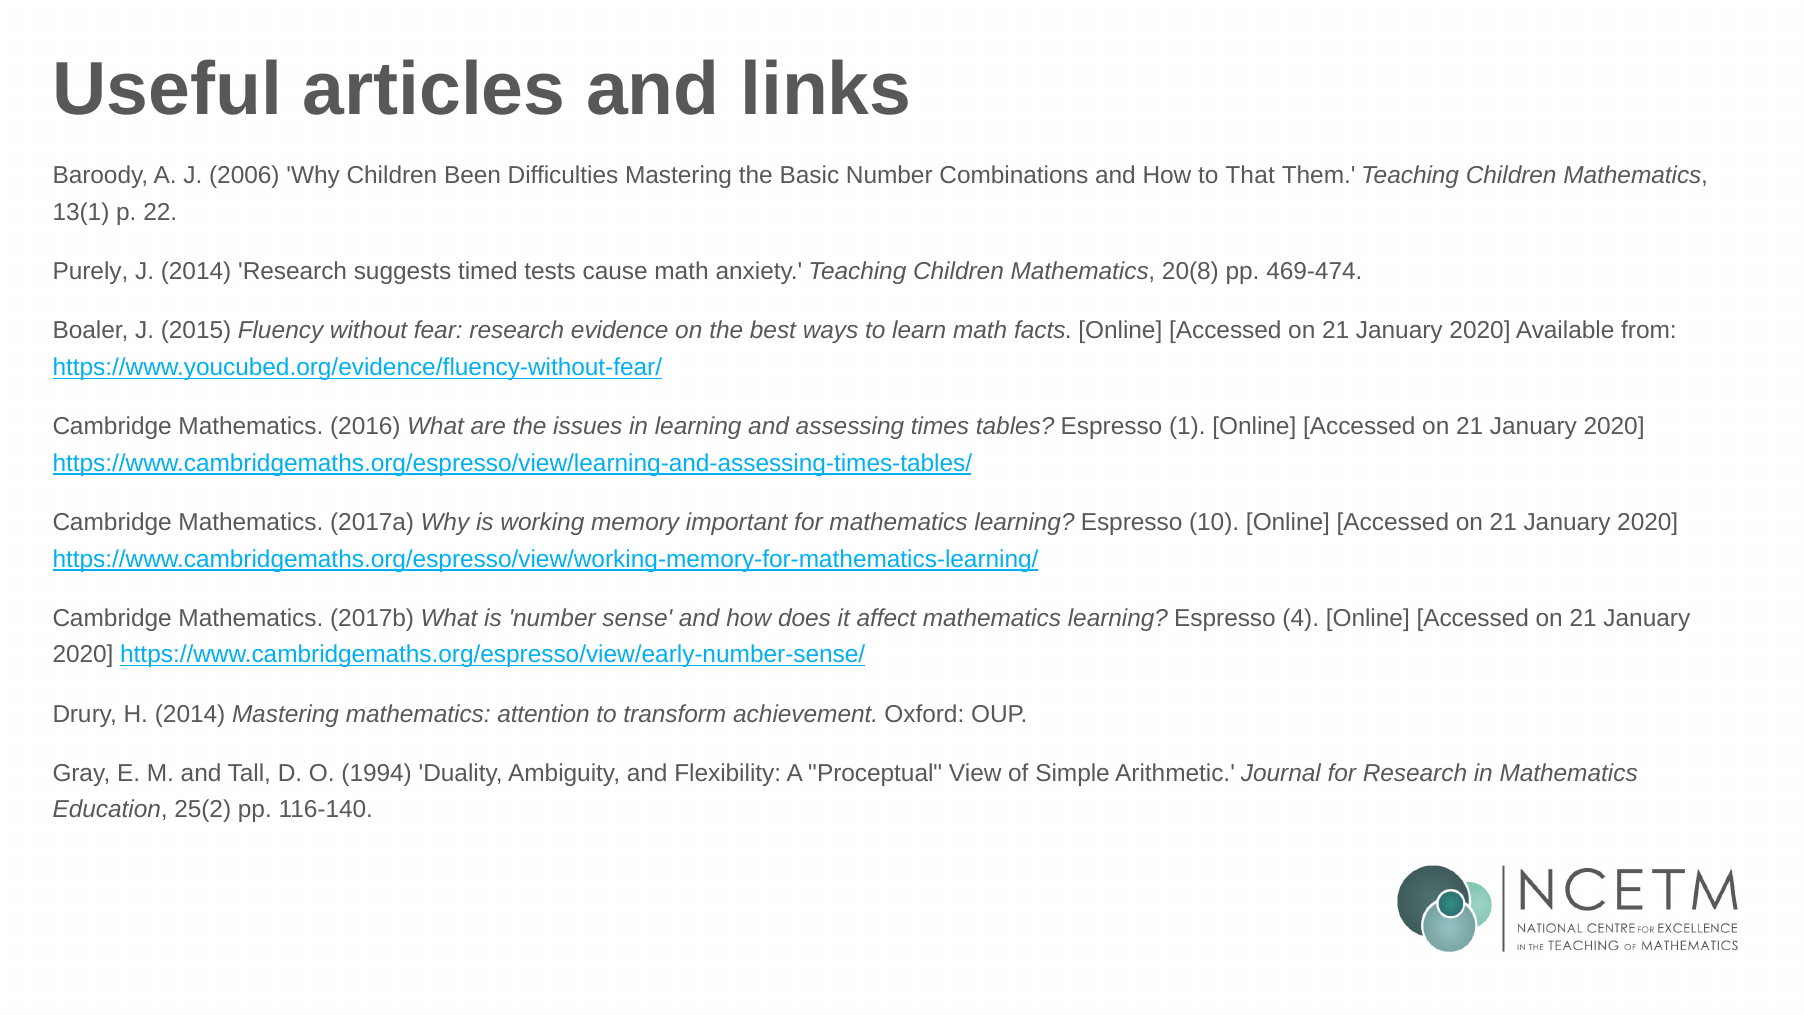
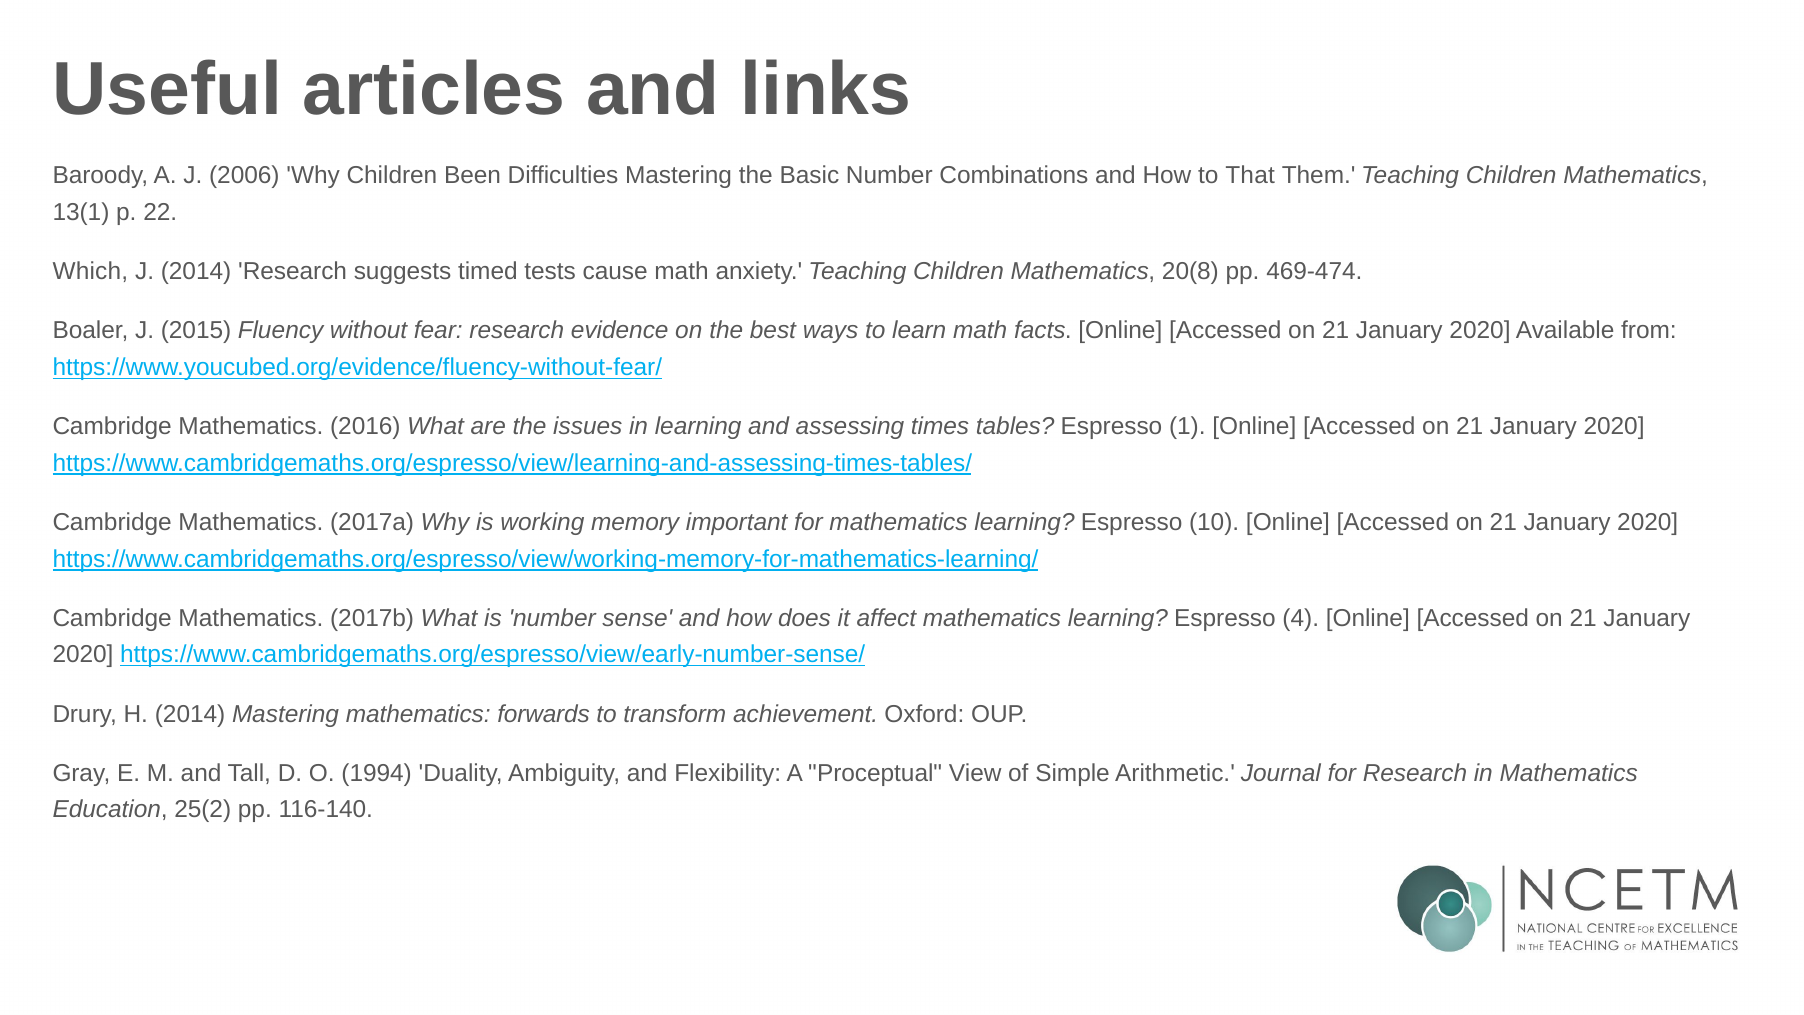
Purely: Purely -> Which
attention: attention -> forwards
